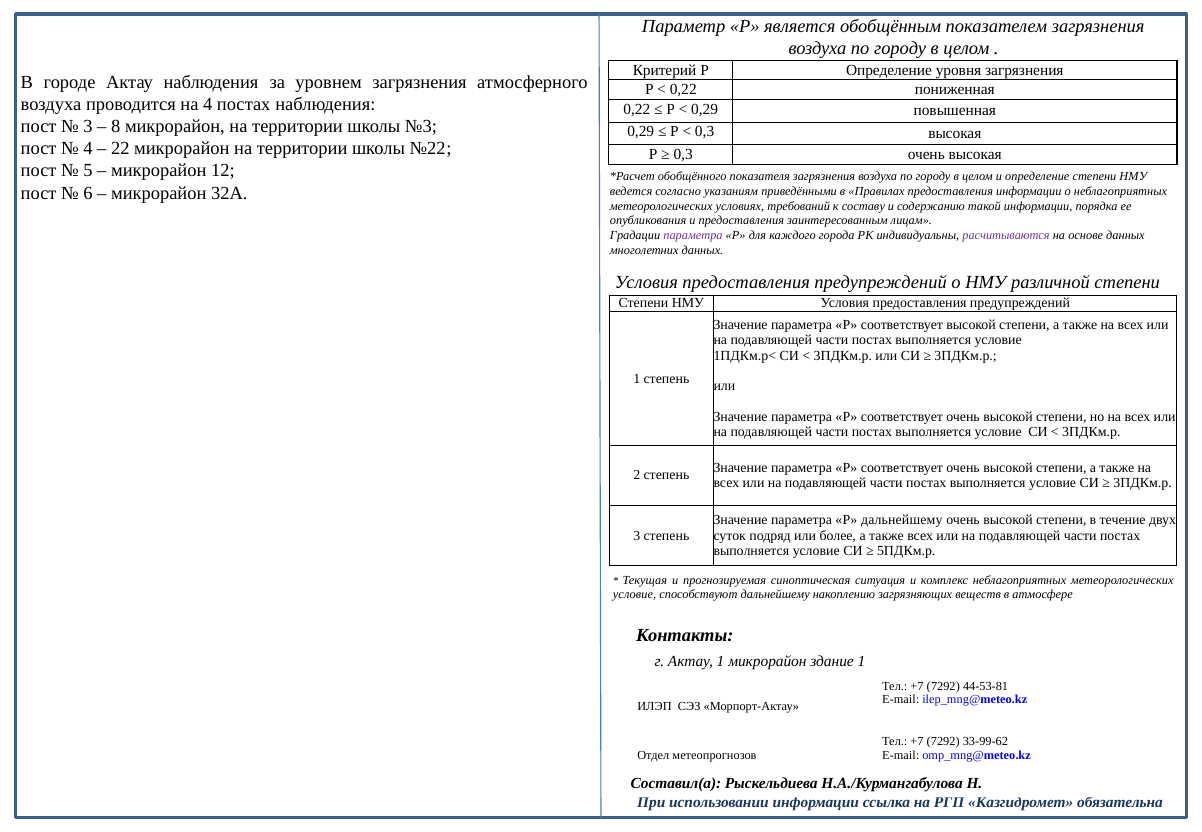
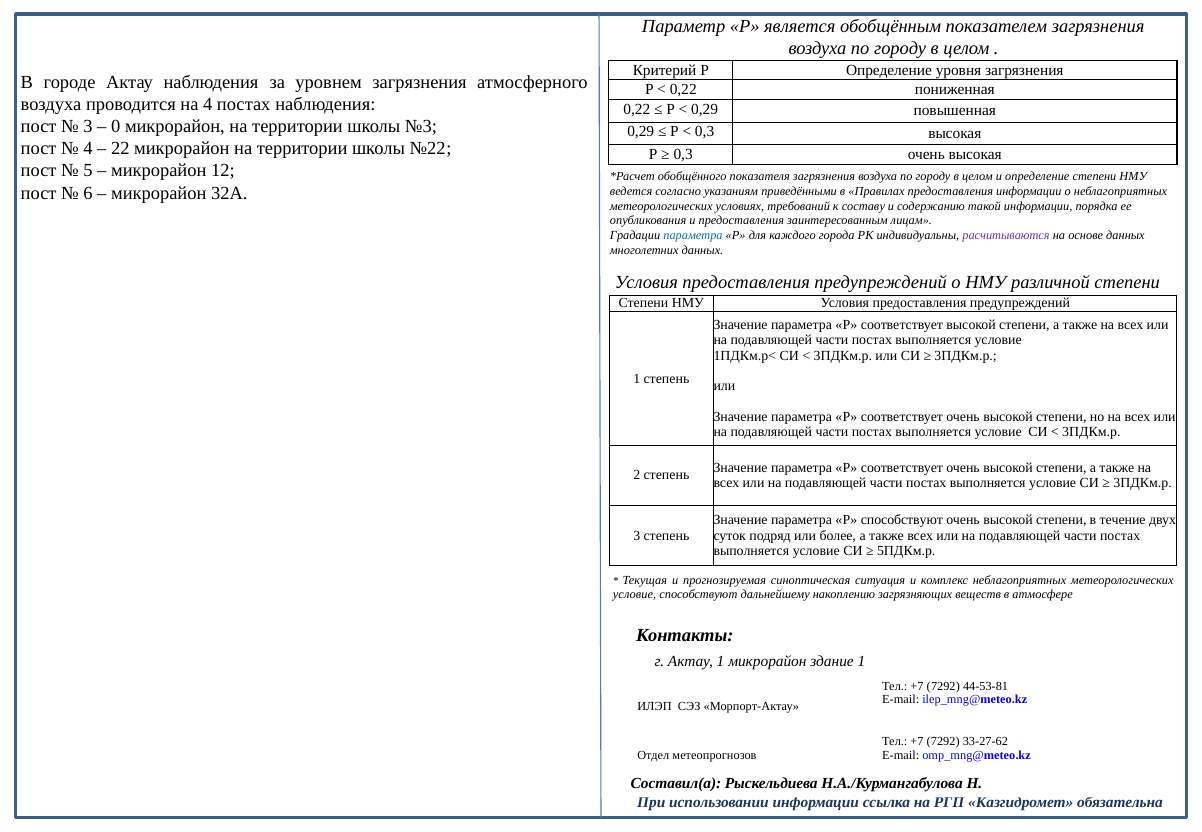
8: 8 -> 0
параметра at (693, 236) colour: purple -> blue
Р дальнейшему: дальнейшему -> способствуют
33-99-62: 33-99-62 -> 33-27-62
